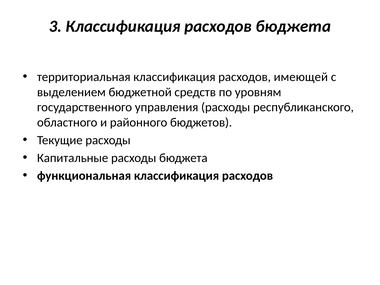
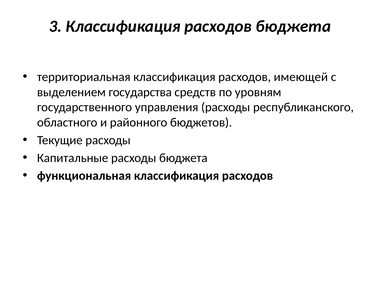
бюджетной: бюджетной -> государства
